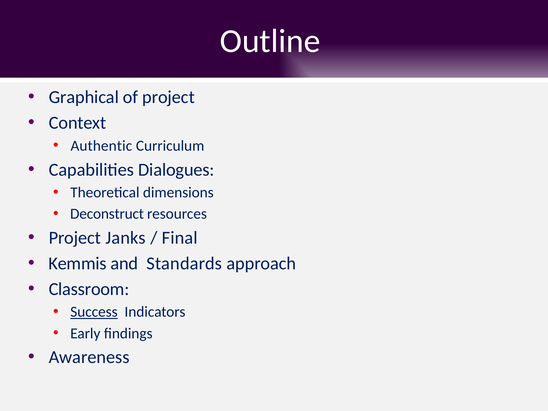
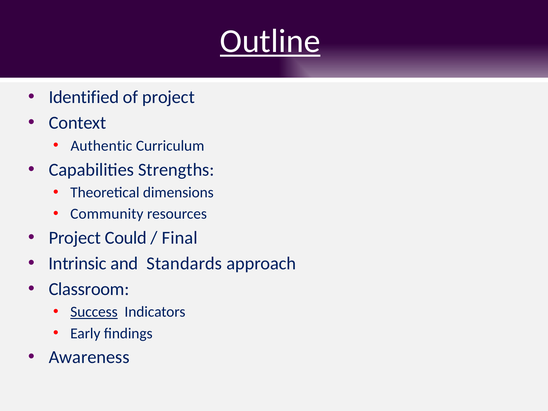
Outline underline: none -> present
Graphical: Graphical -> Identified
Dialogues: Dialogues -> Strengths
Deconstruct: Deconstruct -> Community
Janks: Janks -> Could
Kemmis: Kemmis -> Intrinsic
